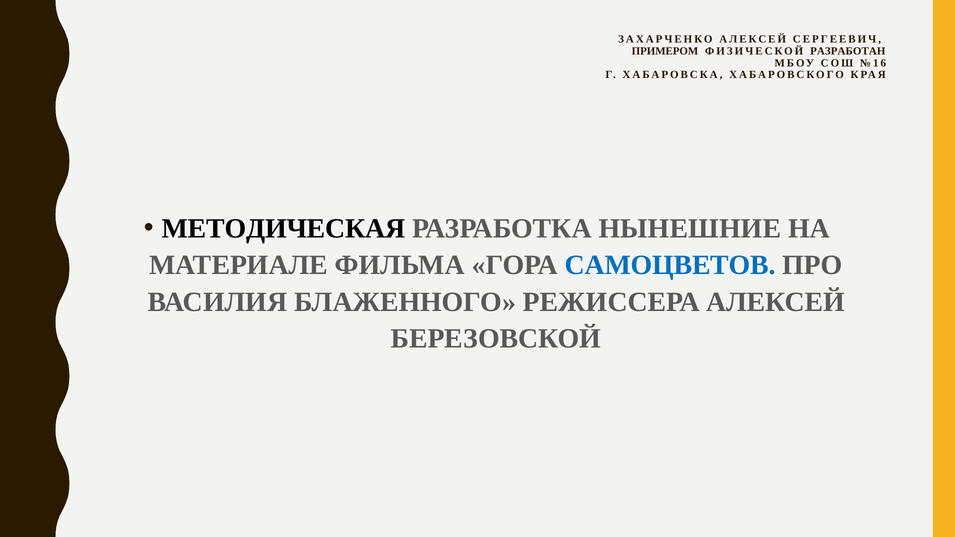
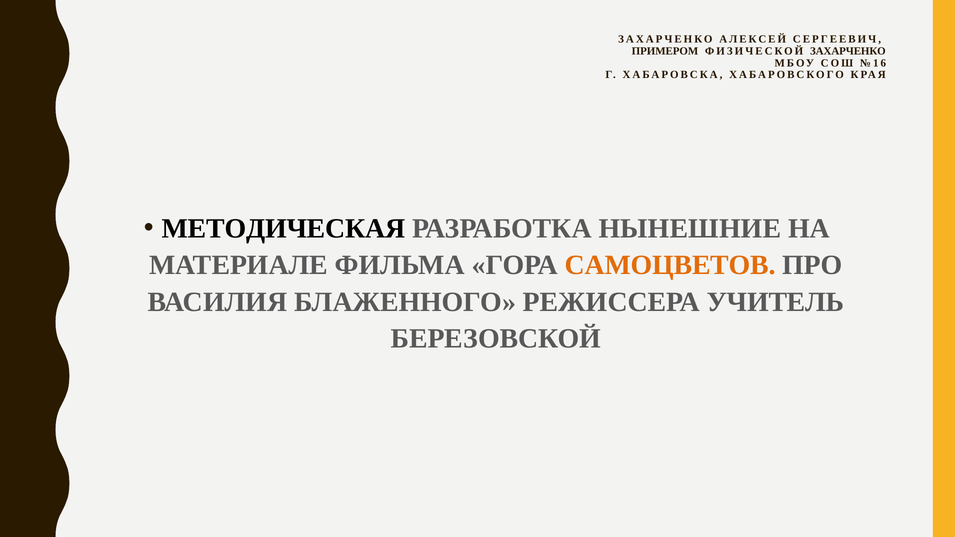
ФИЗИЧЕСКОЙ РАЗРАБОТАН: РАЗРАБОТАН -> ЗАХАРЧЕНКО
САМОЦВЕТОВ colour: blue -> orange
РЕЖИССЕРА АЛЕКСЕЙ: АЛЕКСЕЙ -> УЧИТЕЛЬ
